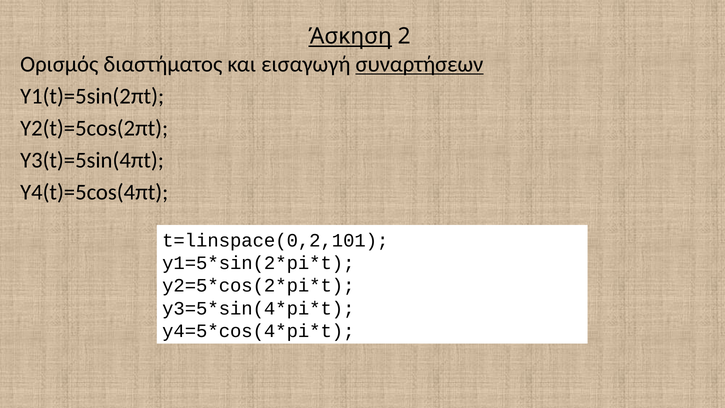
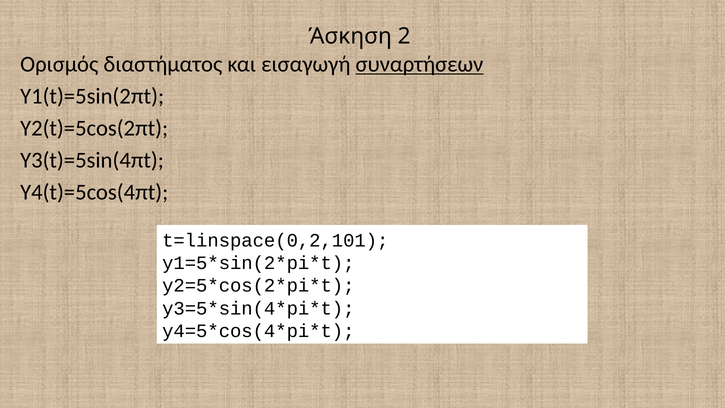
Άσκηση underline: present -> none
